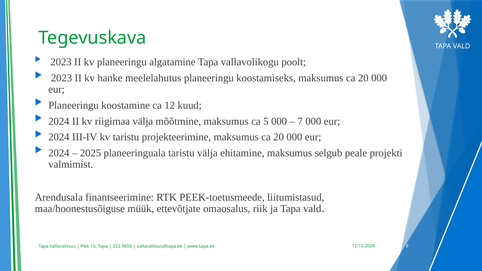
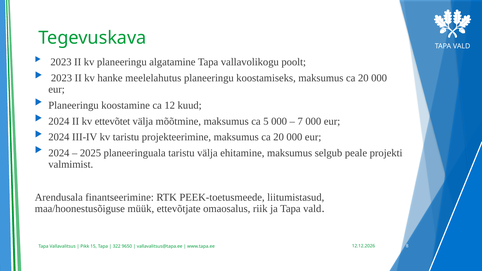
riigimaa: riigimaa -> ettevõtet
